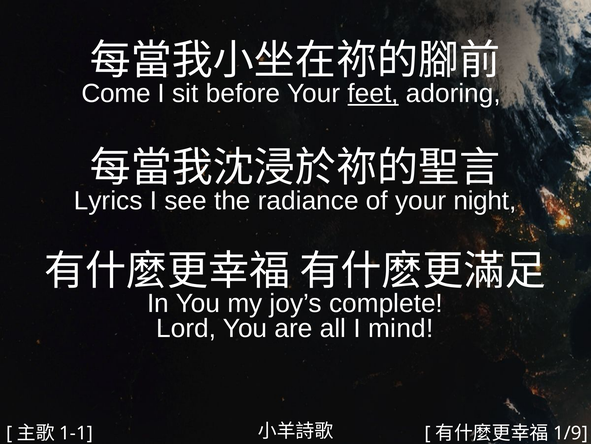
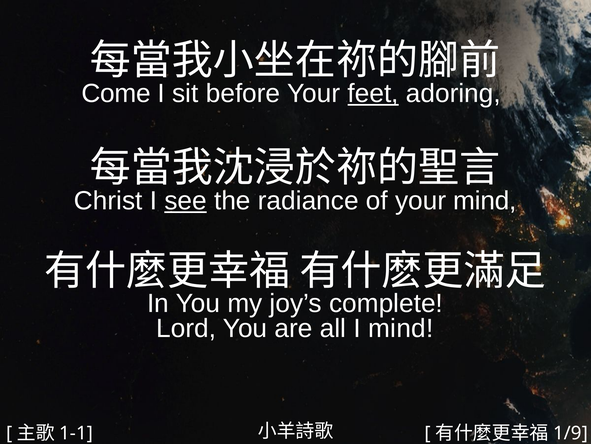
Lyrics: Lyrics -> Christ
see underline: none -> present
your night: night -> mind
